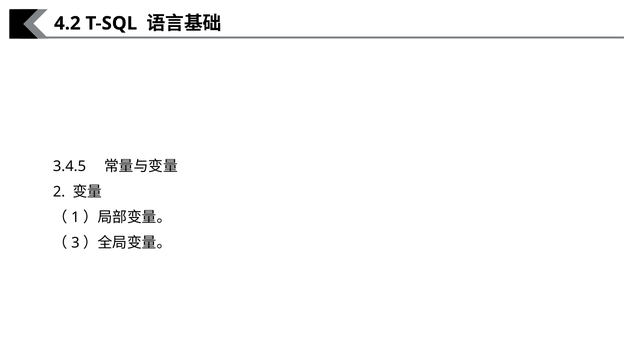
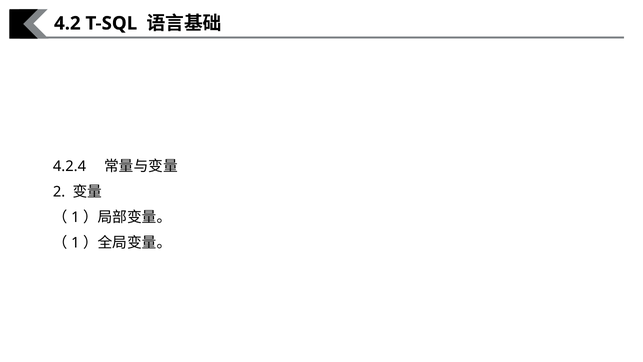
3.4.5: 3.4.5 -> 4.2.4
3 at (75, 243): 3 -> 1
